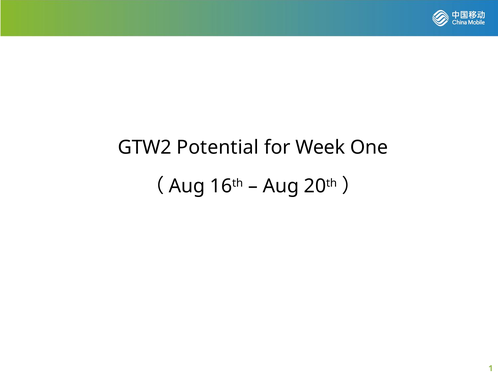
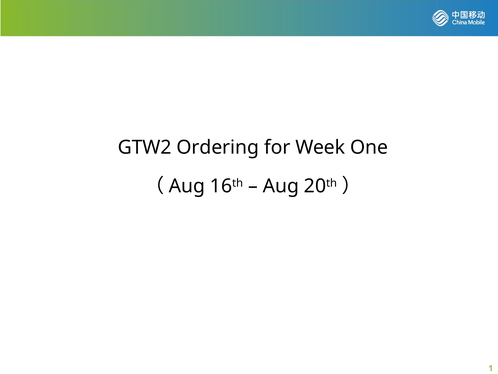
Potential: Potential -> Ordering
